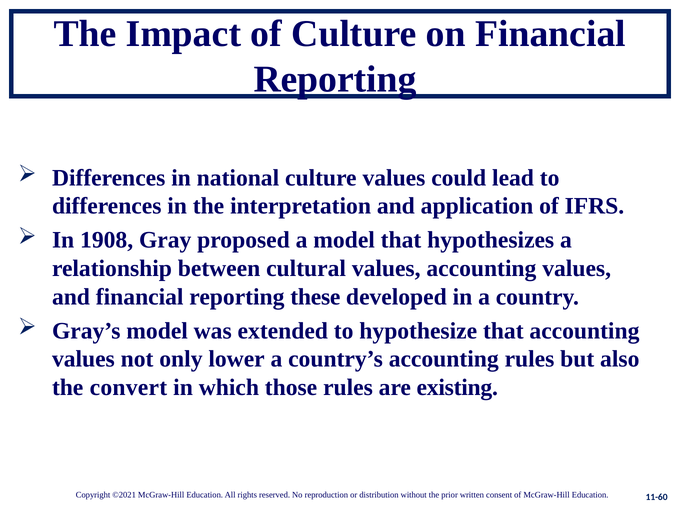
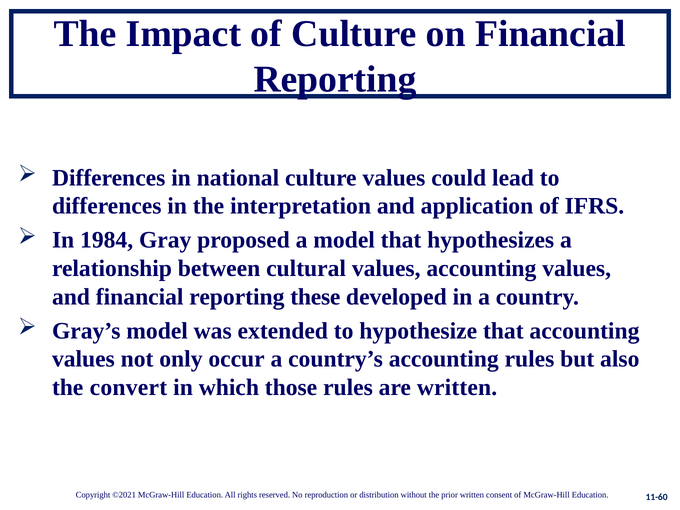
1908: 1908 -> 1984
lower: lower -> occur
are existing: existing -> written
